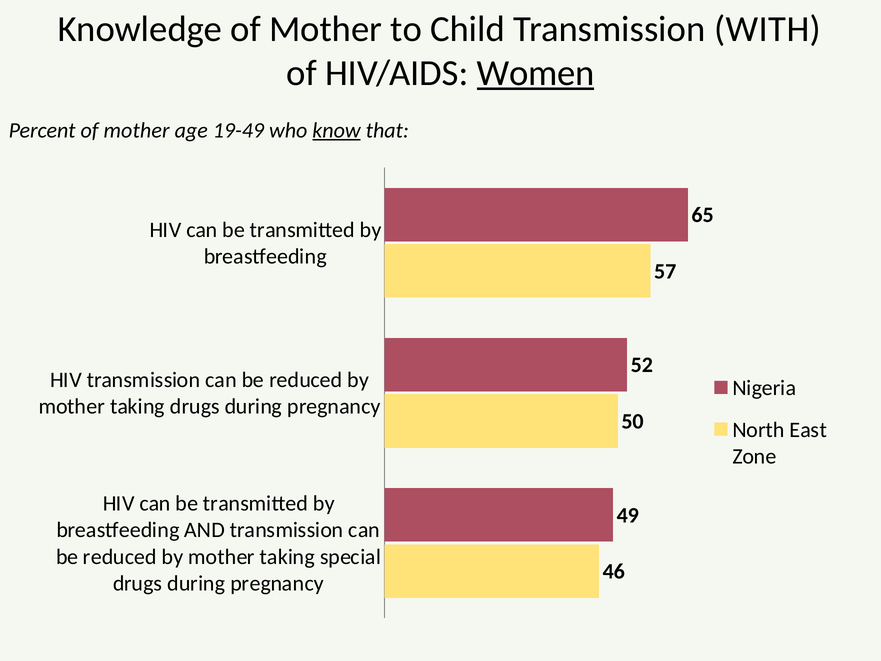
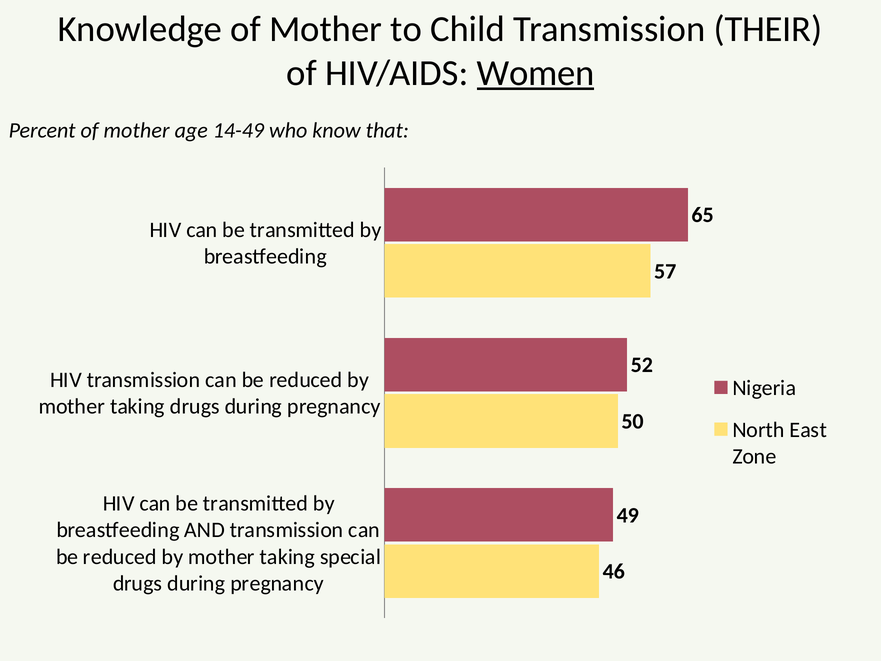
WITH: WITH -> THEIR
19-49: 19-49 -> 14-49
know underline: present -> none
